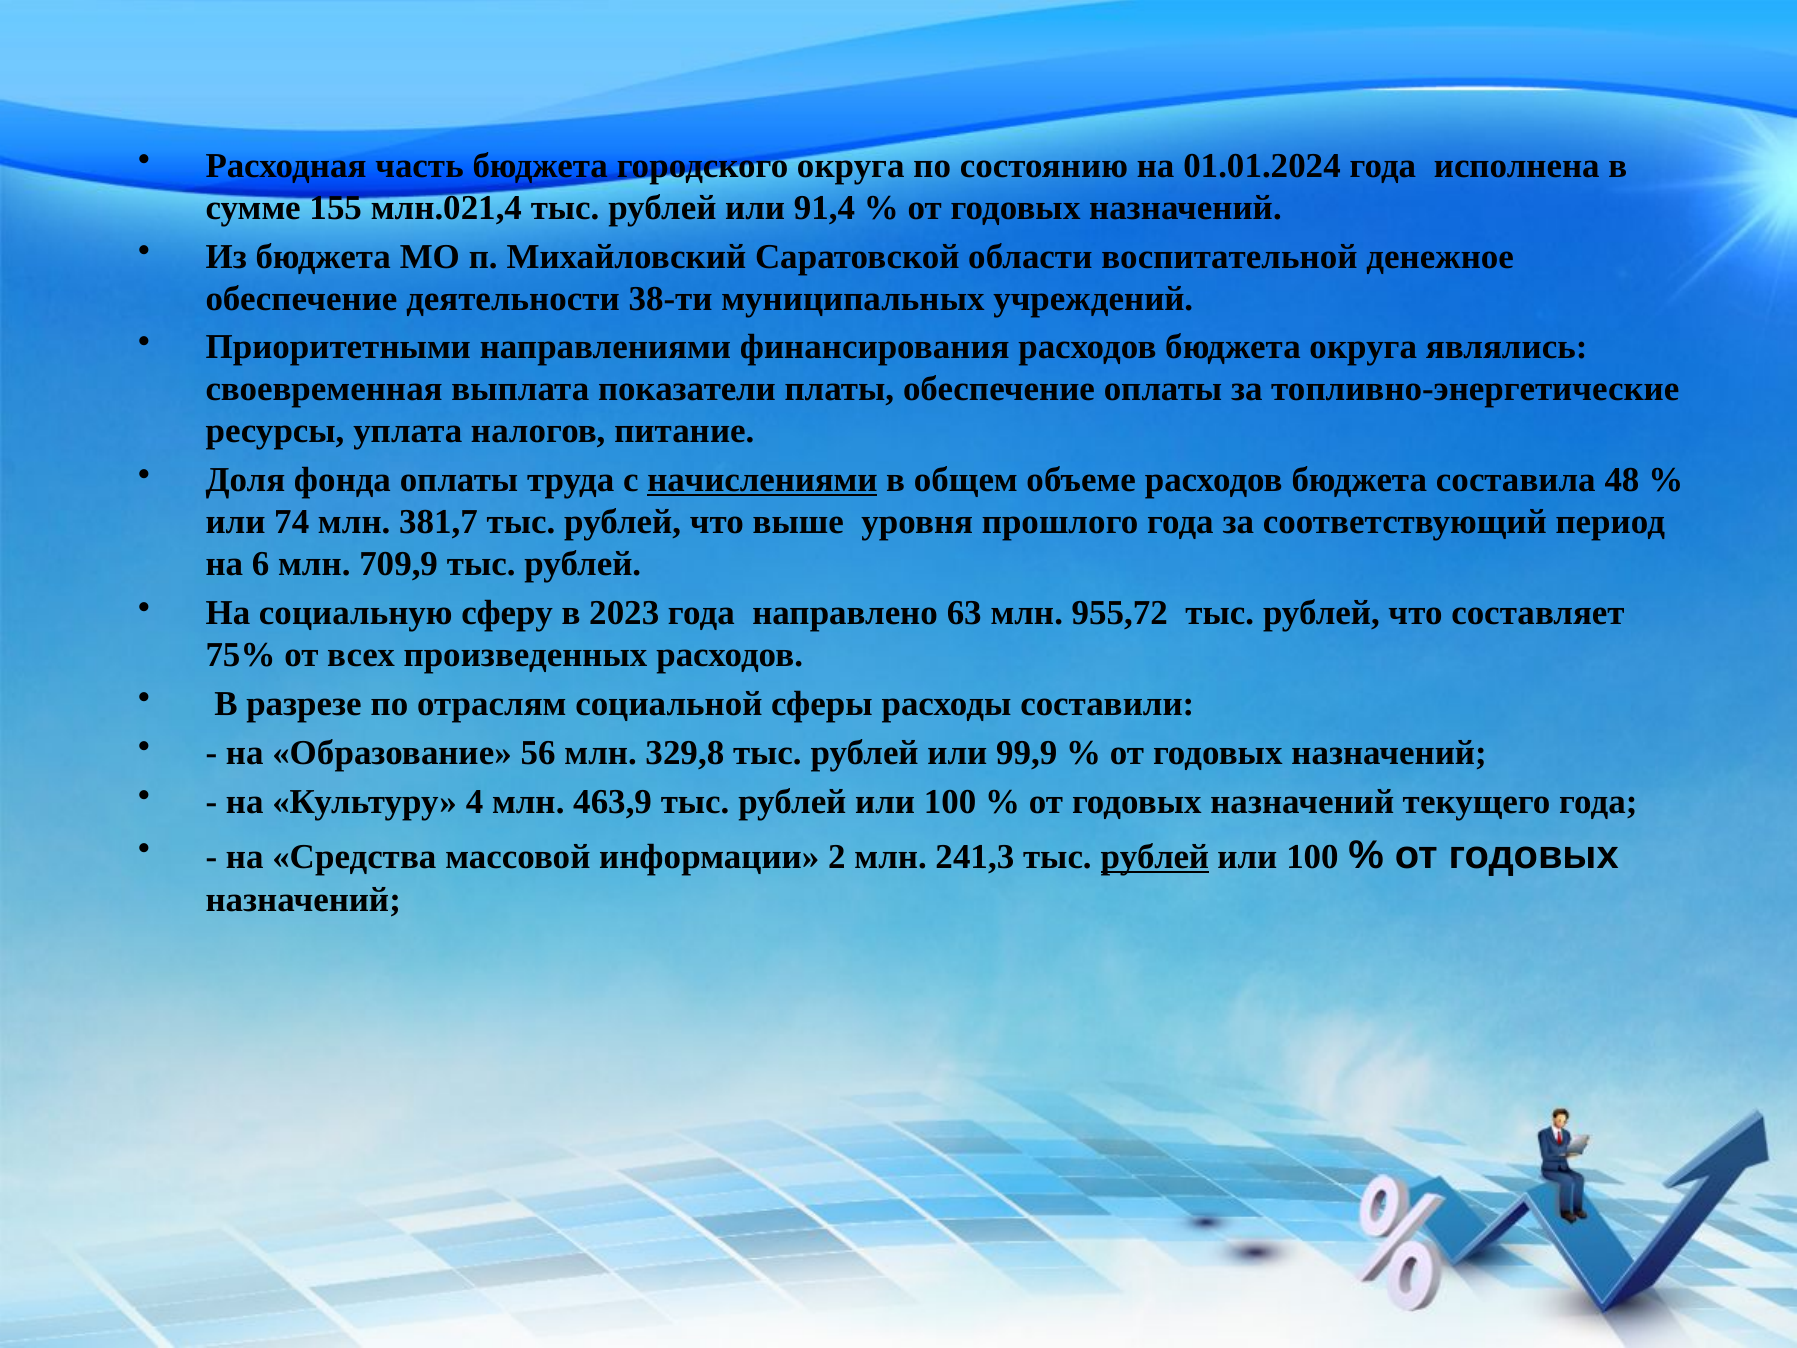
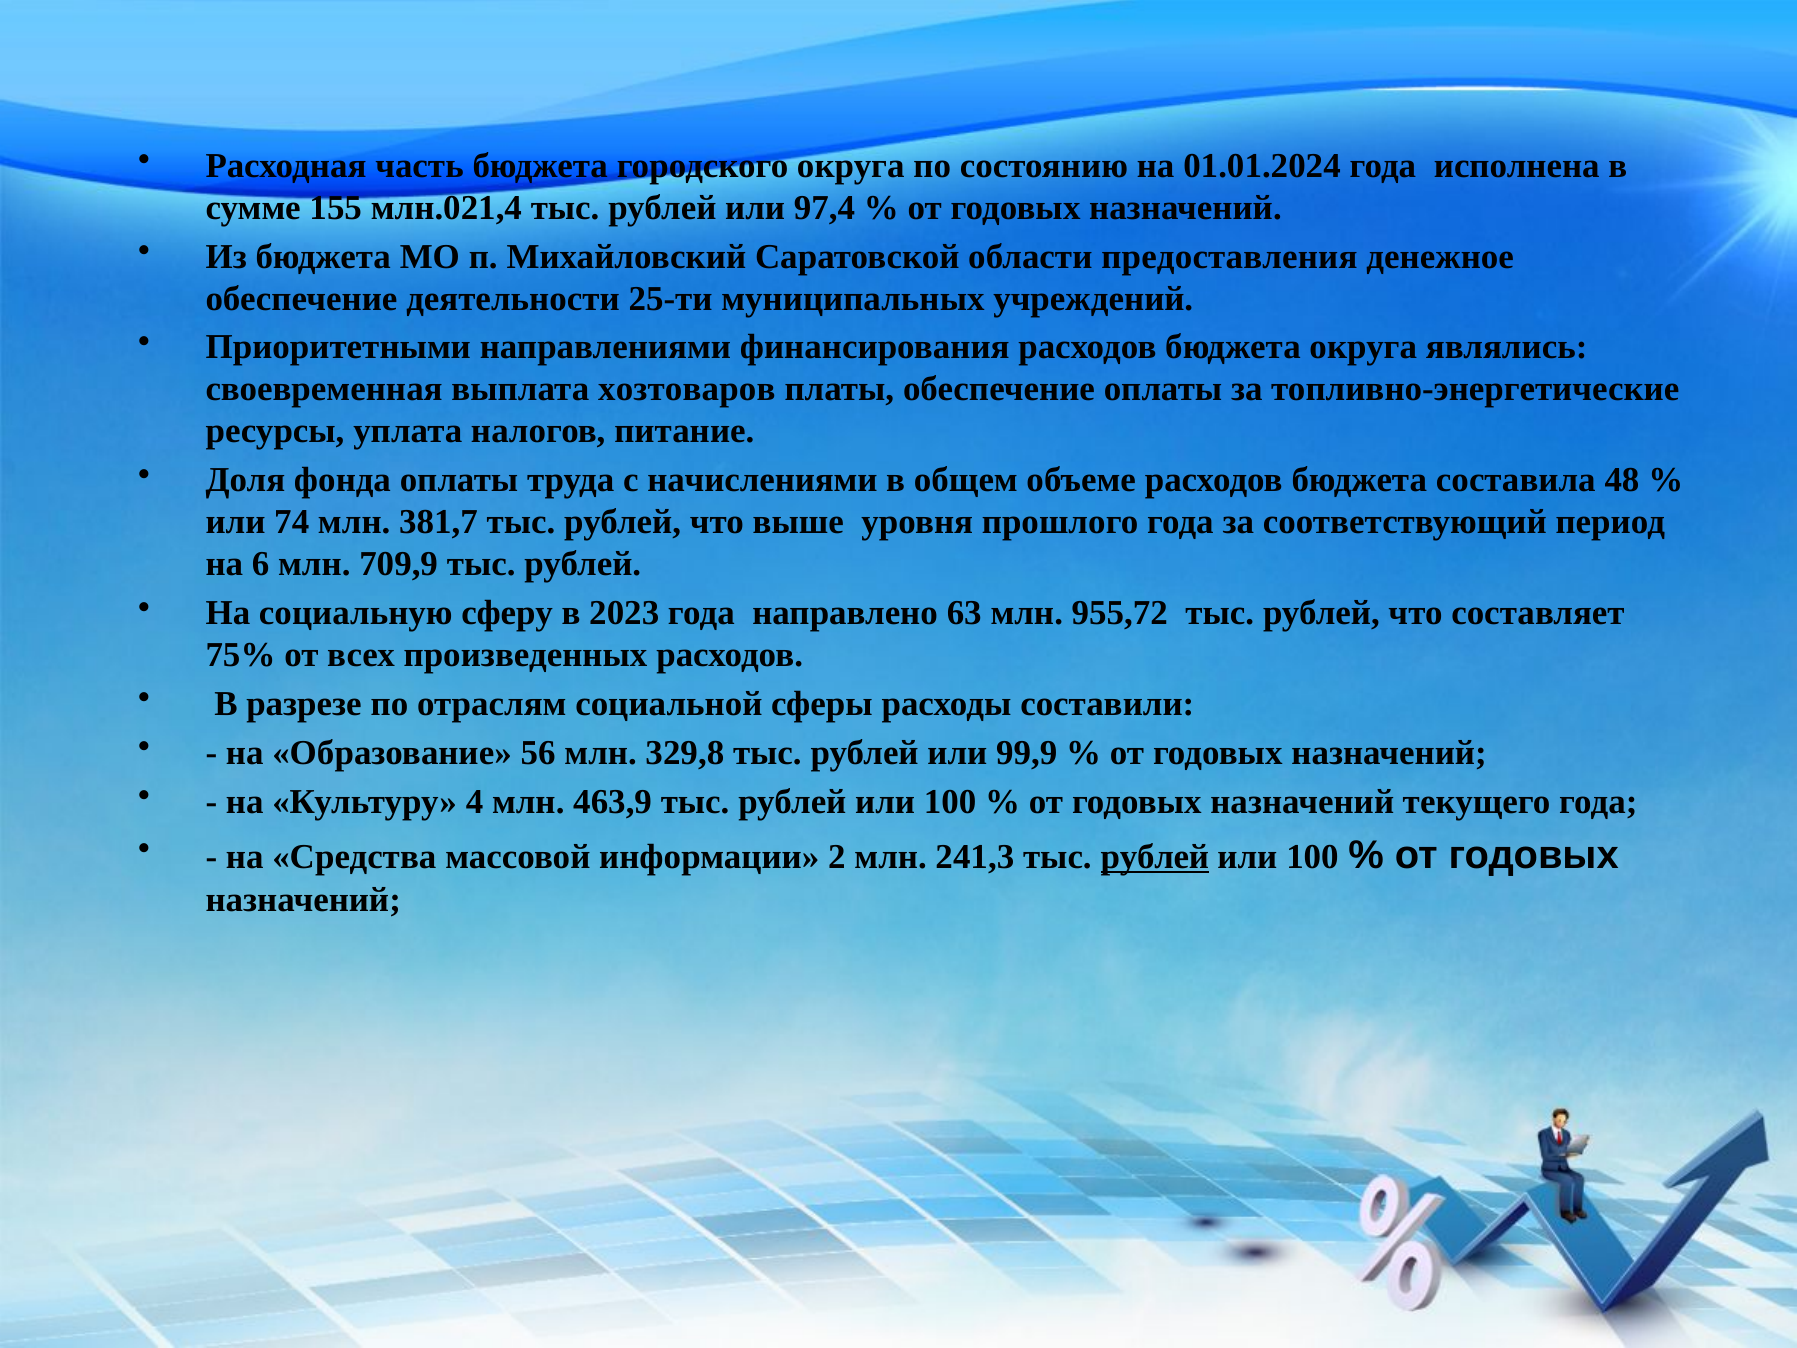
91,4: 91,4 -> 97,4
воспитательной: воспитательной -> предоставления
38-ти: 38-ти -> 25-ти
показатели: показатели -> хозтоваров
начислениями underline: present -> none
